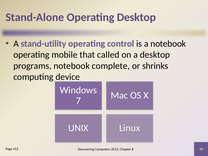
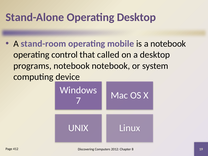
stand-utility: stand-utility -> stand-room
control: control -> mobile
mobile: mobile -> control
notebook complete: complete -> notebook
shrinks: shrinks -> system
